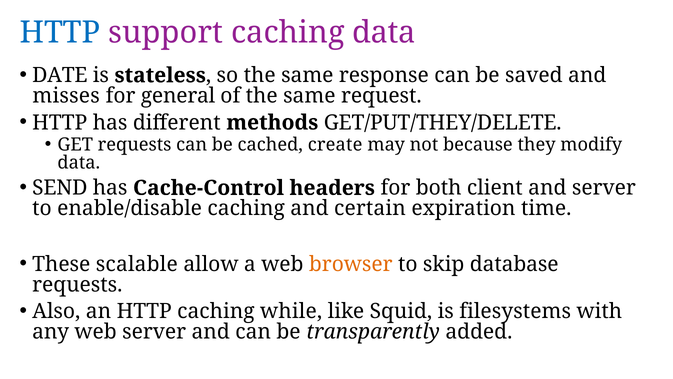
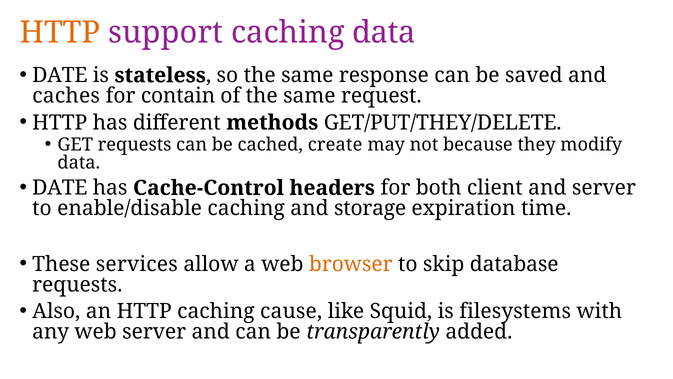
HTTP at (60, 33) colour: blue -> orange
misses: misses -> caches
general: general -> contain
SEND at (60, 188): SEND -> DATE
certain: certain -> storage
scalable: scalable -> services
while: while -> cause
